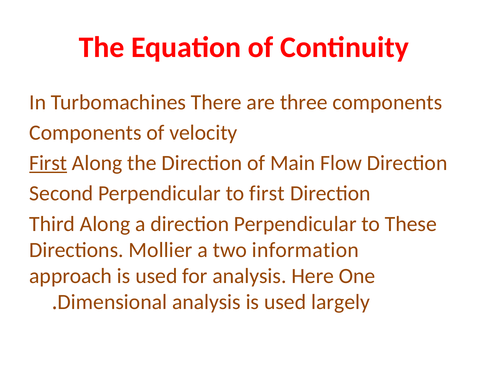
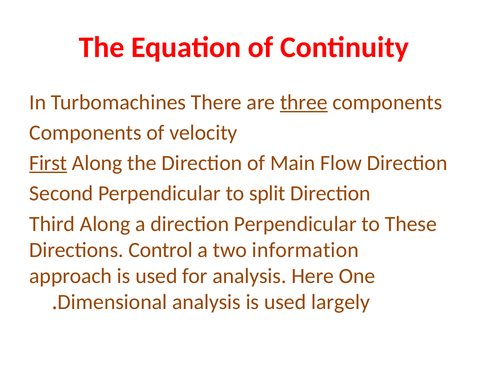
three underline: none -> present
to first: first -> split
Mollier: Mollier -> Control
